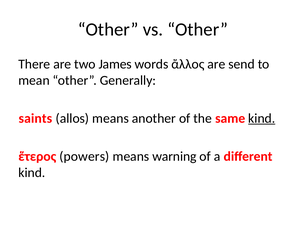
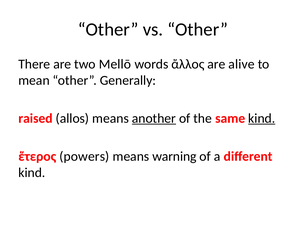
James: James -> Mellō
send: send -> alive
saints: saints -> raised
another underline: none -> present
